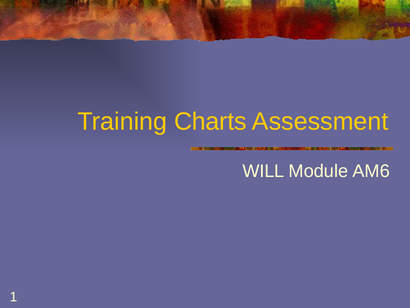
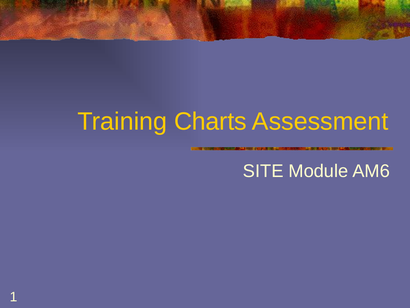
WILL: WILL -> SITE
